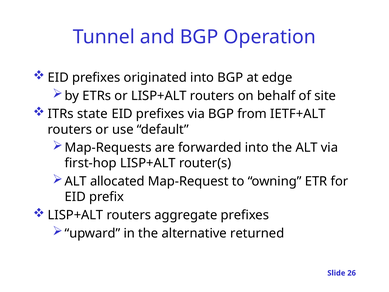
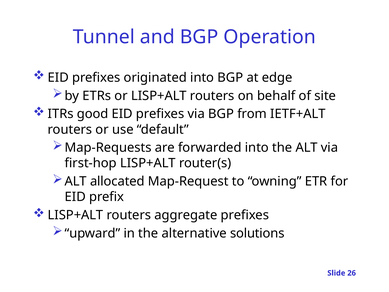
state: state -> good
returned: returned -> solutions
